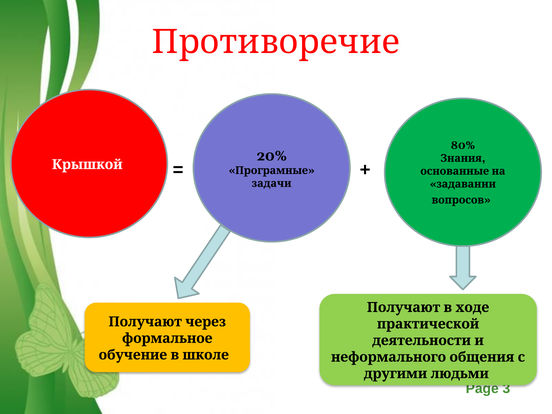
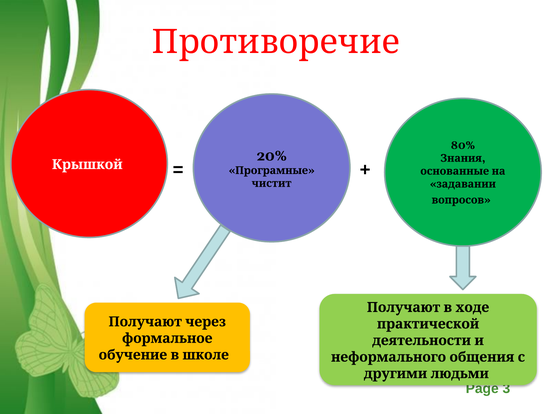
задачи: задачи -> чистит
